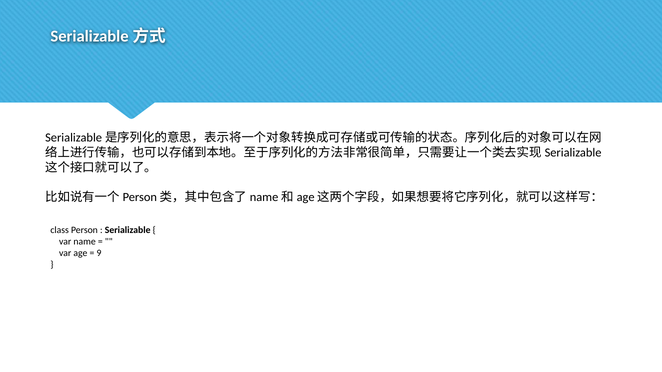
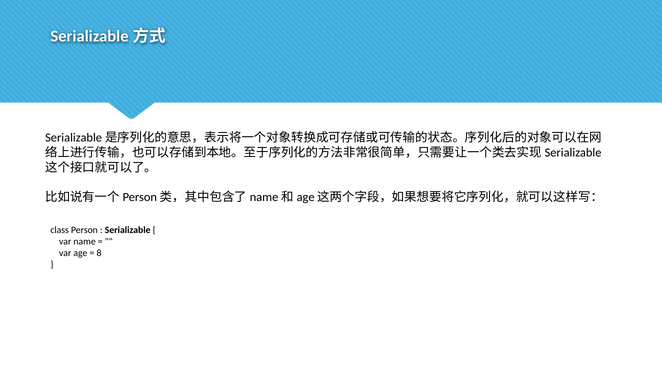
9: 9 -> 8
